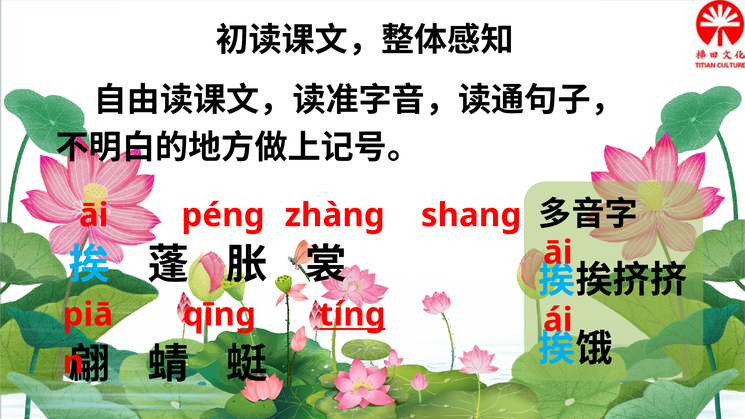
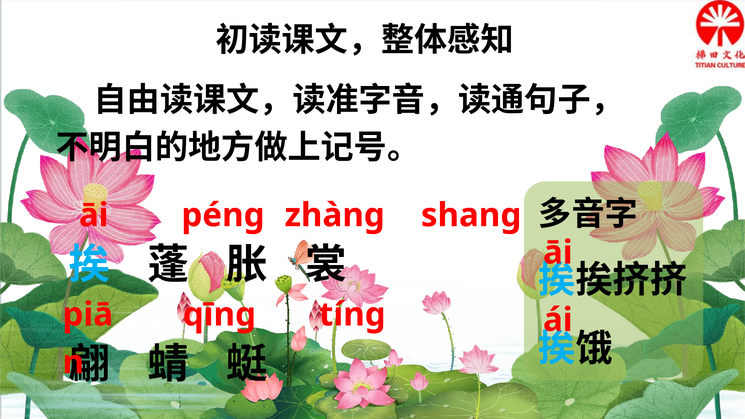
tíng underline: present -> none
